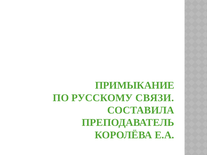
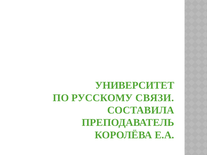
ПРИМЫКАНИЕ: ПРИМЫКАНИЕ -> УНИВЕРСИТЕТ
